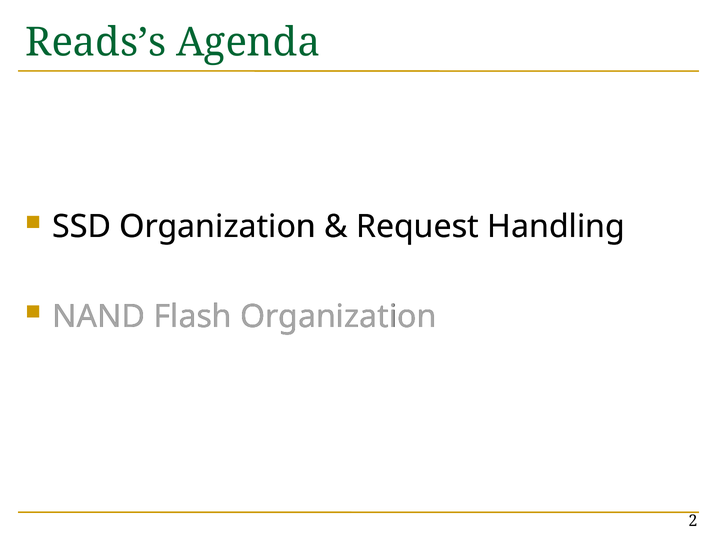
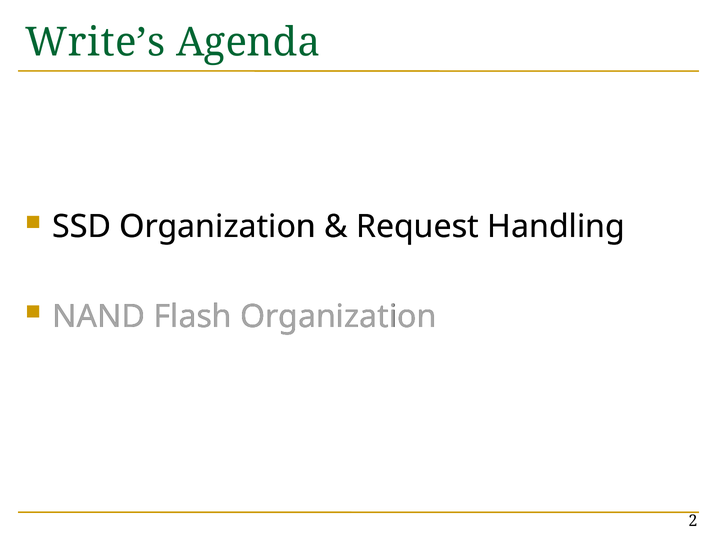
Reads’s: Reads’s -> Write’s
